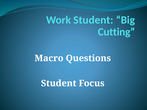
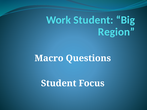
Cutting: Cutting -> Region
